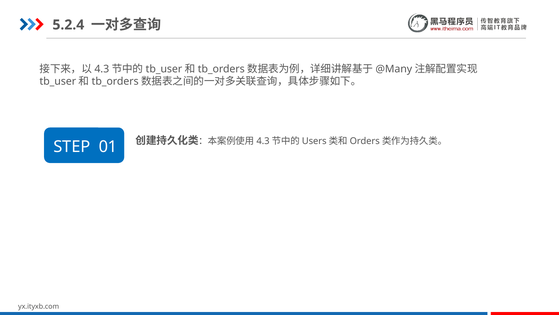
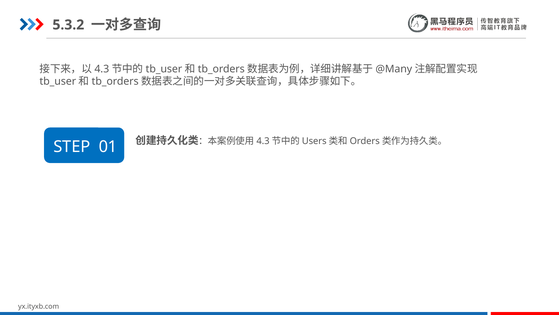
5.2.4: 5.2.4 -> 5.3.2
